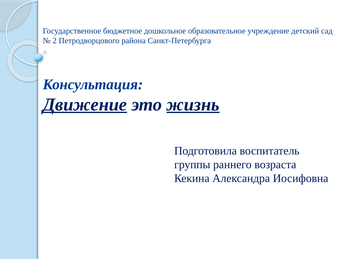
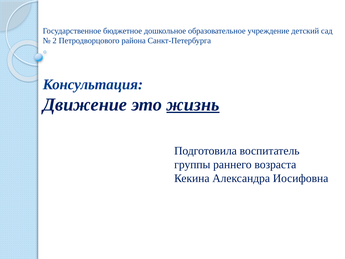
Движение underline: present -> none
